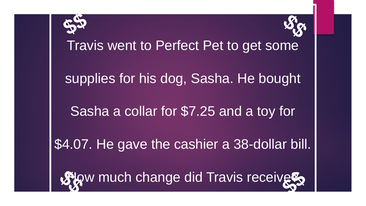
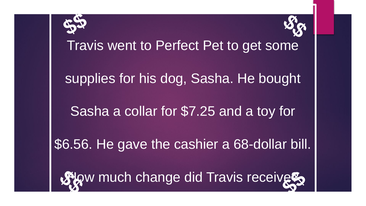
$4.07: $4.07 -> $6.56
38-dollar: 38-dollar -> 68-dollar
